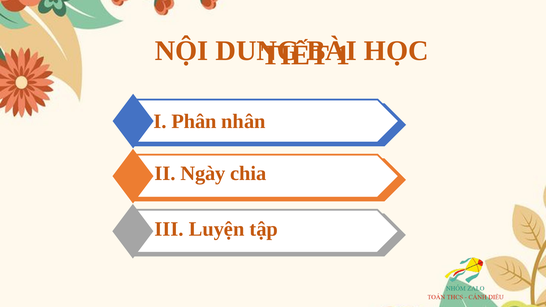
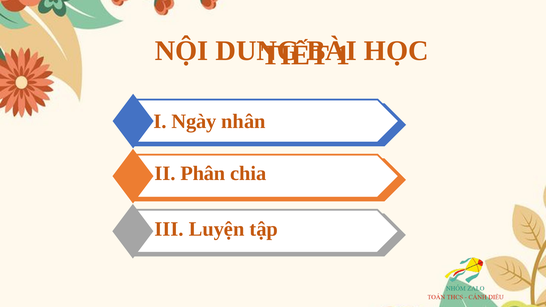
Phân: Phân -> Ngày
Ngày: Ngày -> Phân
